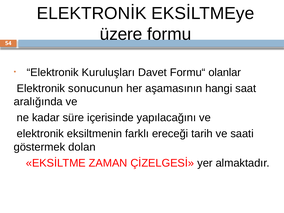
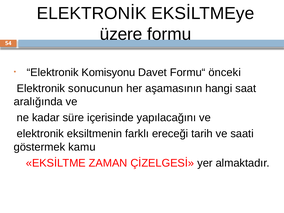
Kuruluşları: Kuruluşları -> Komisyonu
olanlar: olanlar -> önceki
dolan: dolan -> kamu
